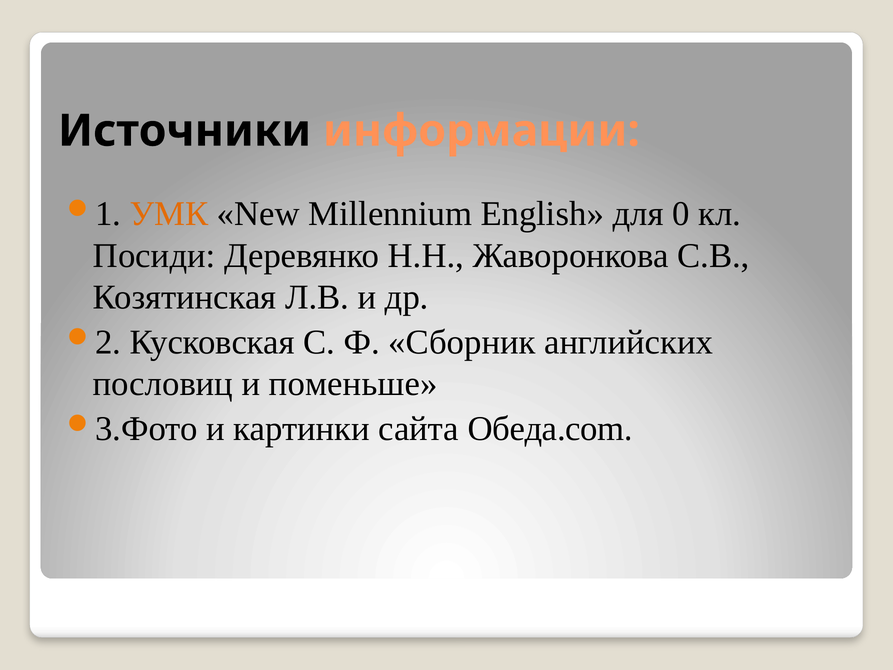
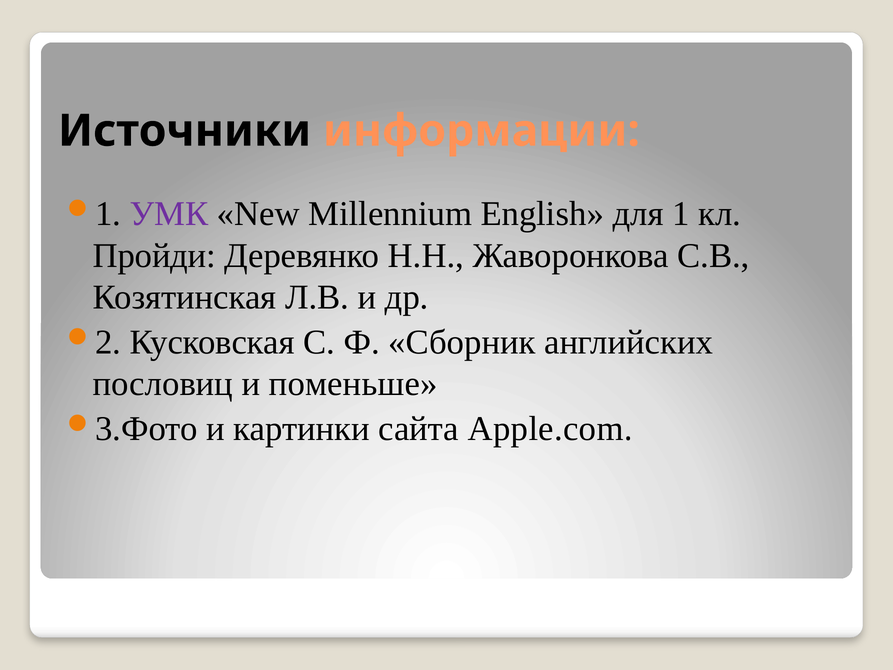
УМК colour: orange -> purple
0: 0 -> 1
Посиди: Посиди -> Пройди
Обеда.com: Обеда.com -> Apple.com
